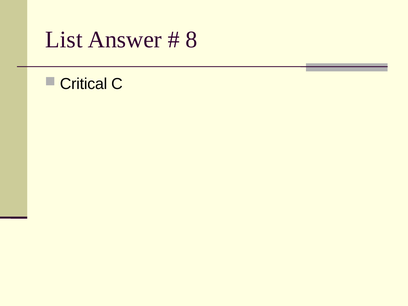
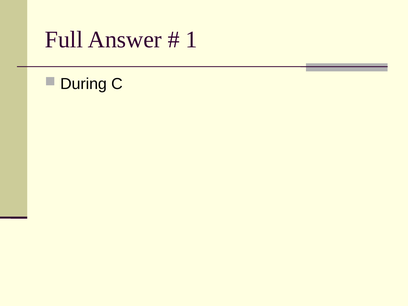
List: List -> Full
8: 8 -> 1
Critical: Critical -> During
